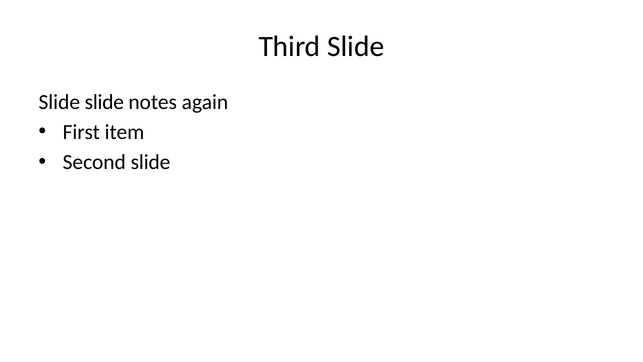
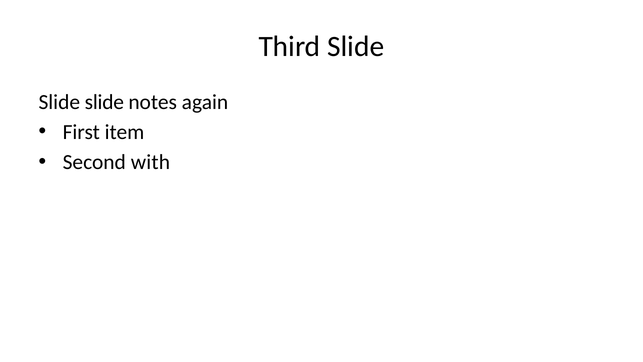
Second slide: slide -> with
